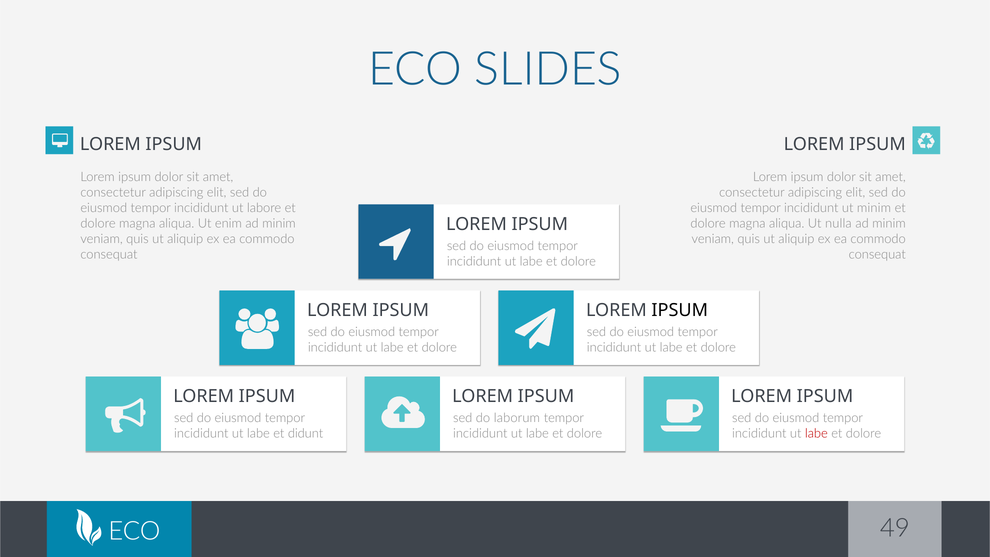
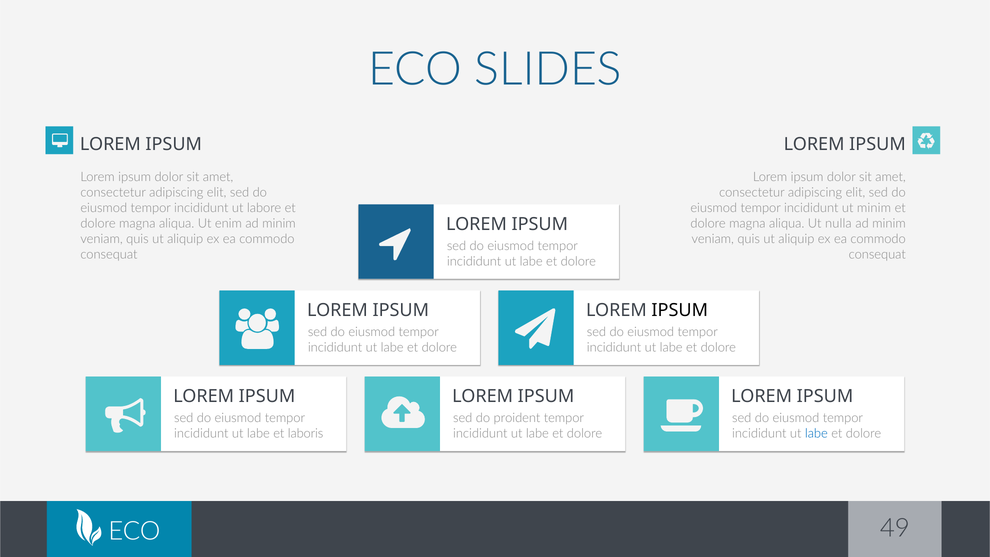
laborum: laborum -> proident
didunt: didunt -> laboris
labe at (816, 433) colour: red -> blue
